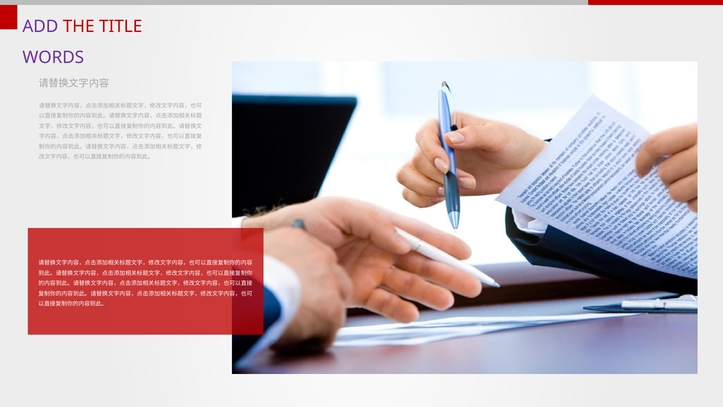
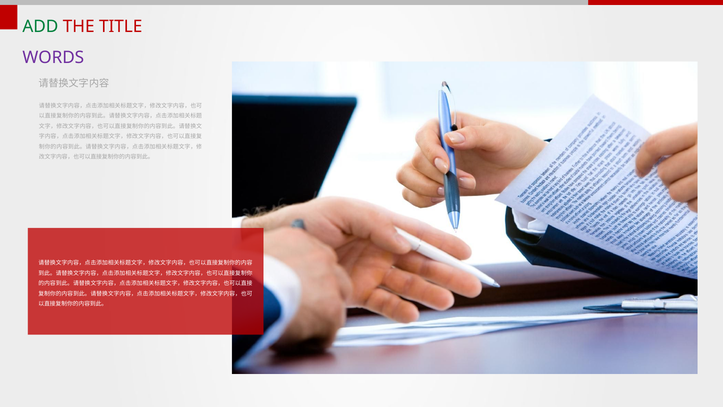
ADD colour: purple -> green
